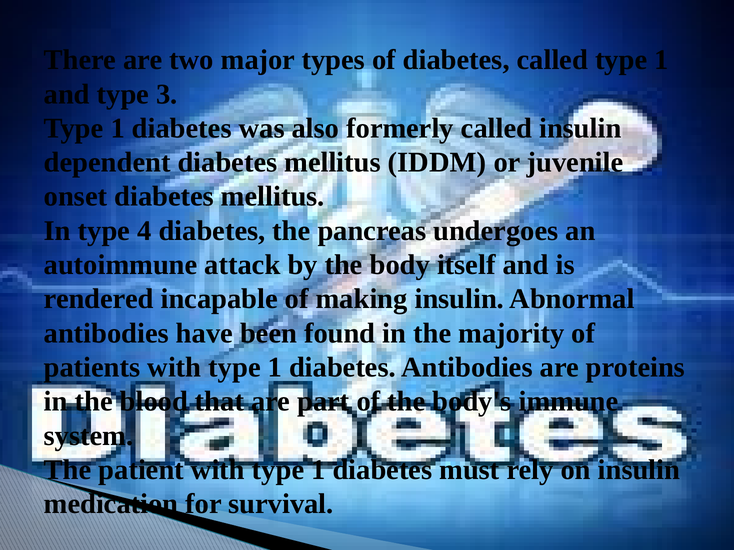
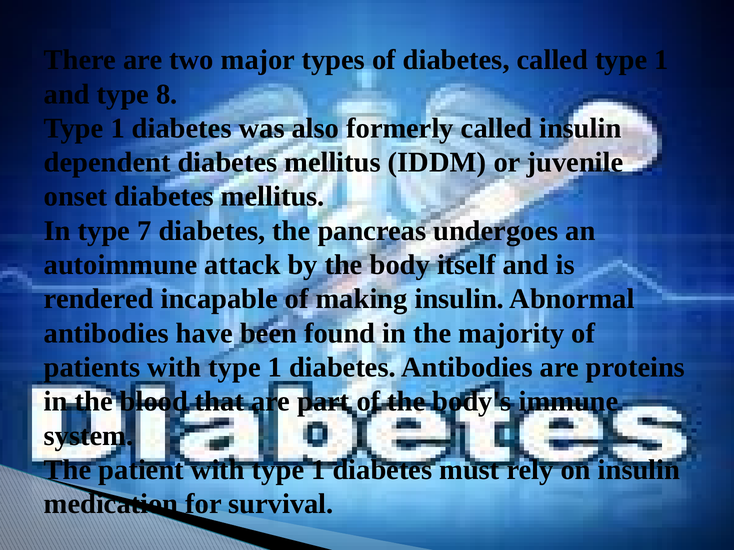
3: 3 -> 8
4: 4 -> 7
